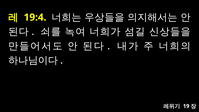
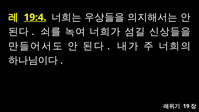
19:4 underline: none -> present
